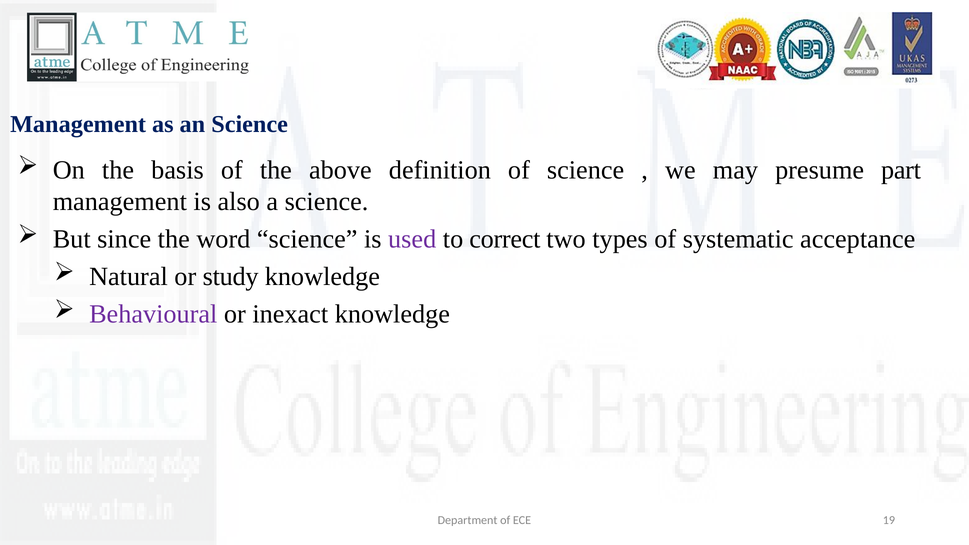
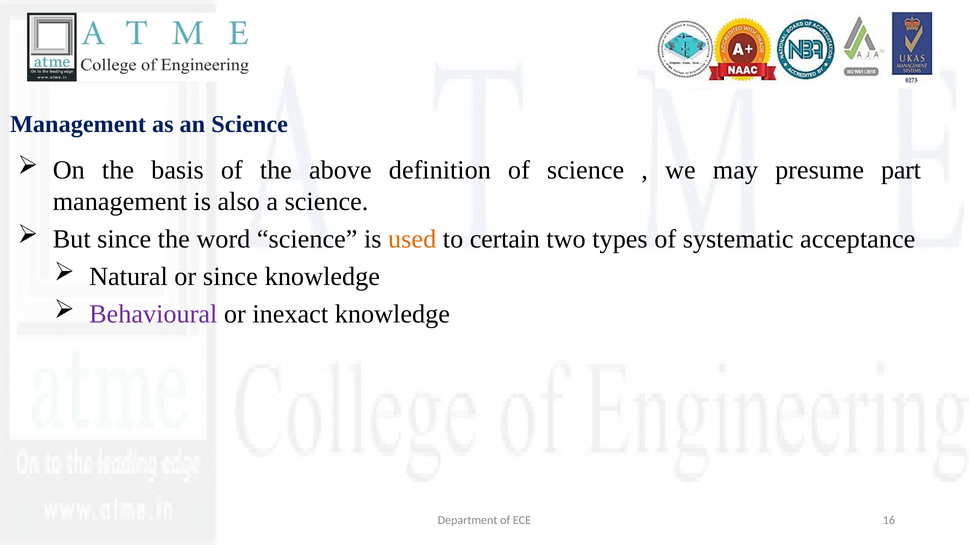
used colour: purple -> orange
correct: correct -> certain
or study: study -> since
19: 19 -> 16
